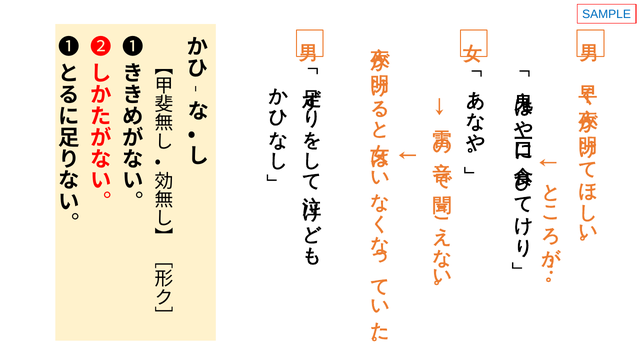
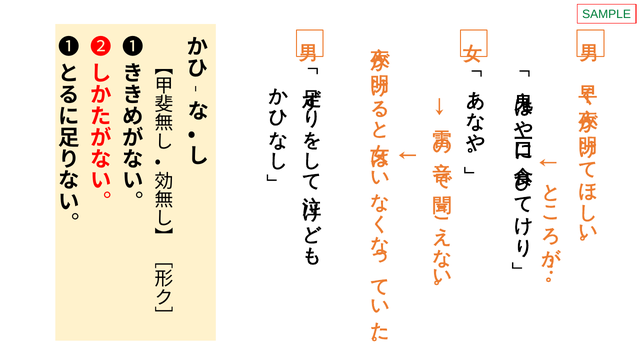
SAMPLE colour: blue -> green
